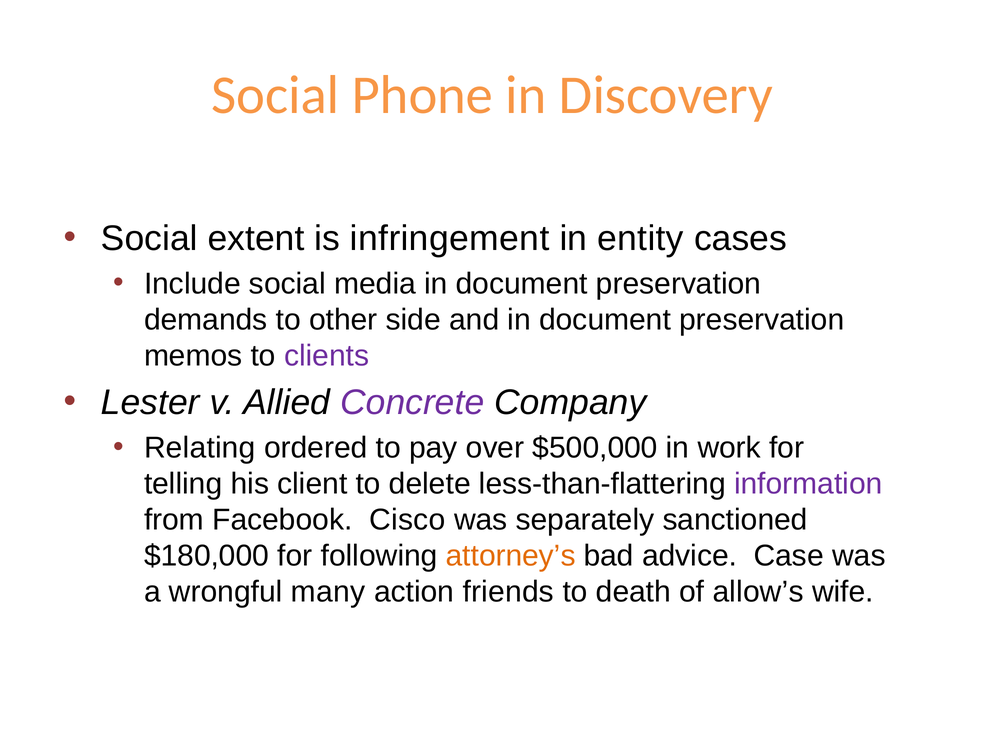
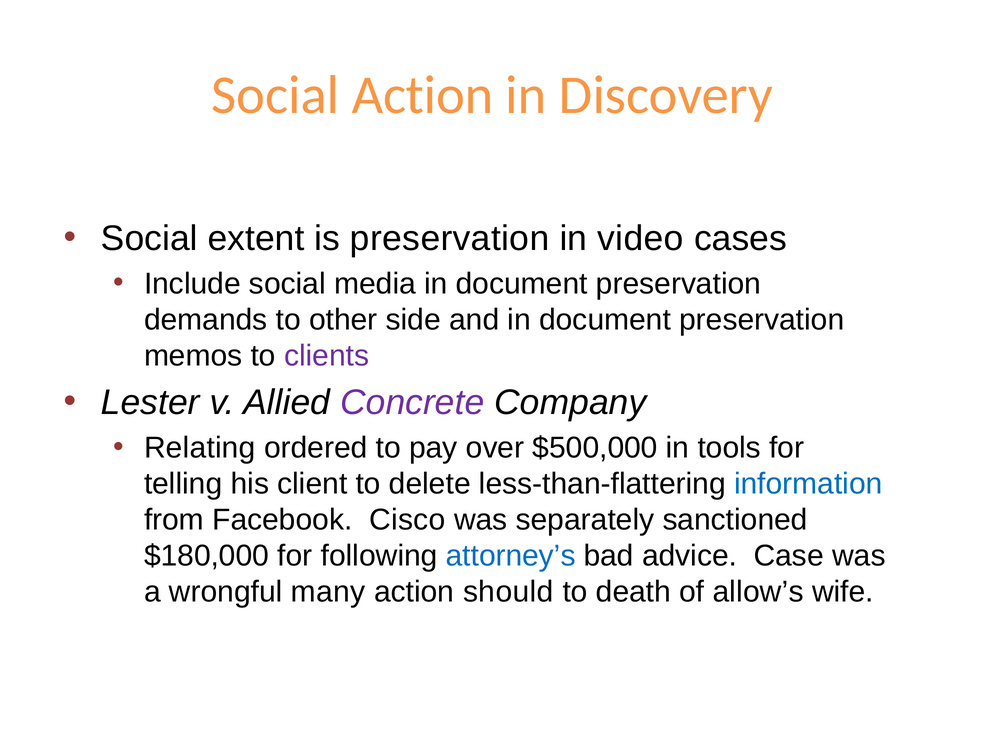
Social Phone: Phone -> Action
is infringement: infringement -> preservation
entity: entity -> video
work: work -> tools
information colour: purple -> blue
attorney’s colour: orange -> blue
friends: friends -> should
